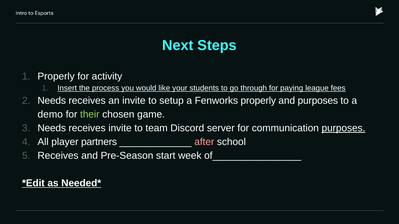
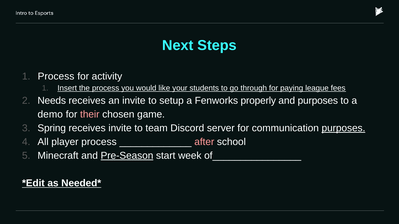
Properly at (56, 76): Properly -> Process
their colour: light green -> pink
Needs at (52, 128): Needs -> Spring
player partners: partners -> process
Receives at (58, 156): Receives -> Minecraft
Pre-Season underline: none -> present
